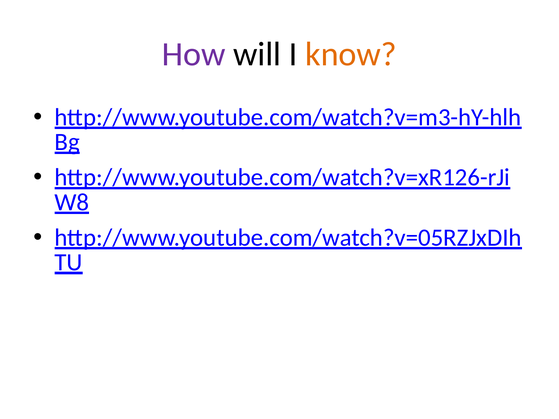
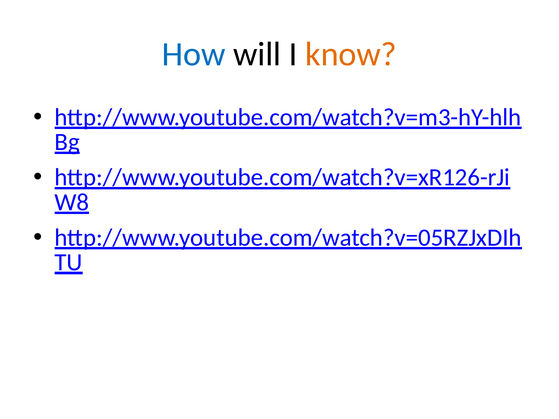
How colour: purple -> blue
